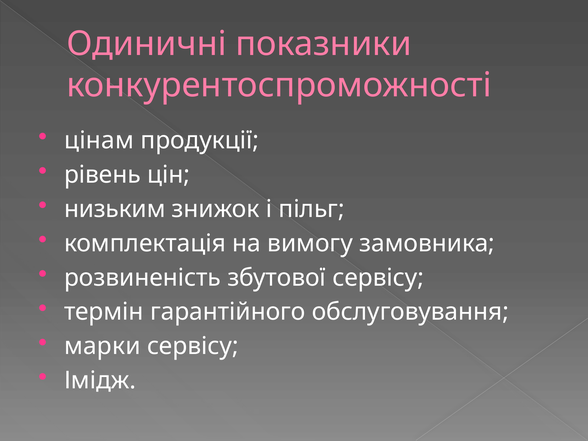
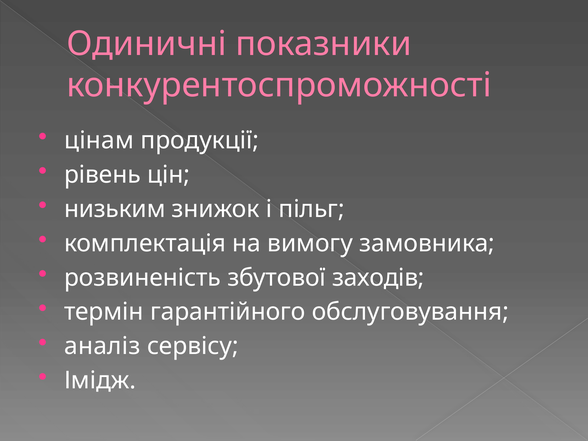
збутової сервісу: сервісу -> заходів
марки: марки -> аналіз
